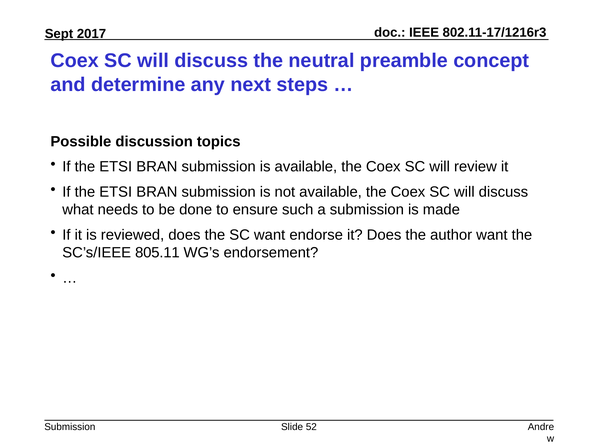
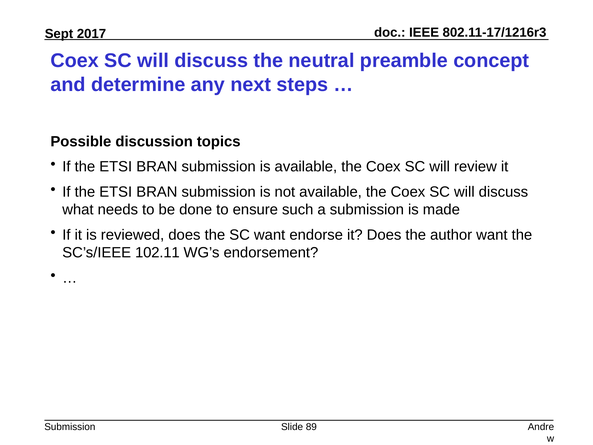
805.11: 805.11 -> 102.11
52: 52 -> 89
